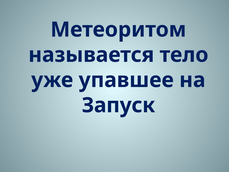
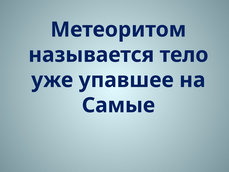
Запуск: Запуск -> Самые
